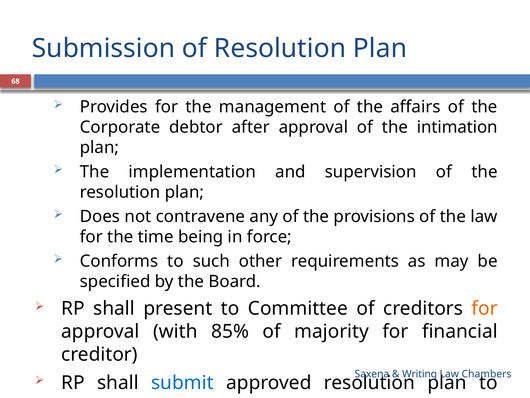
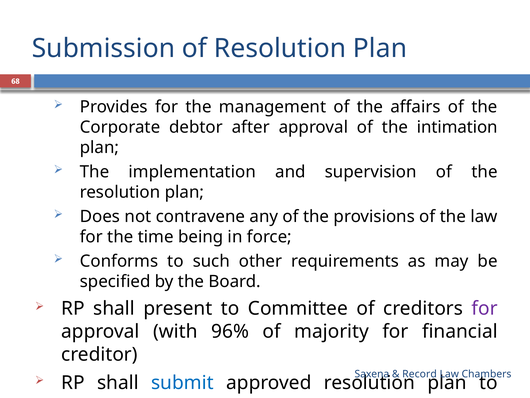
for at (485, 308) colour: orange -> purple
85%: 85% -> 96%
Writing: Writing -> Record
